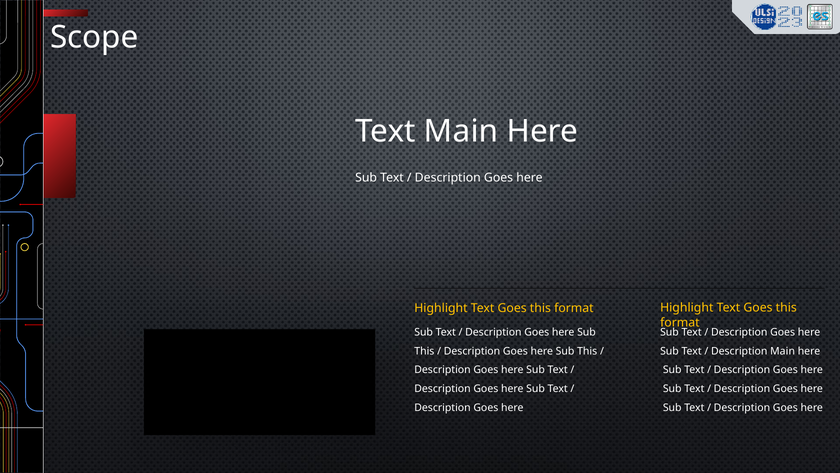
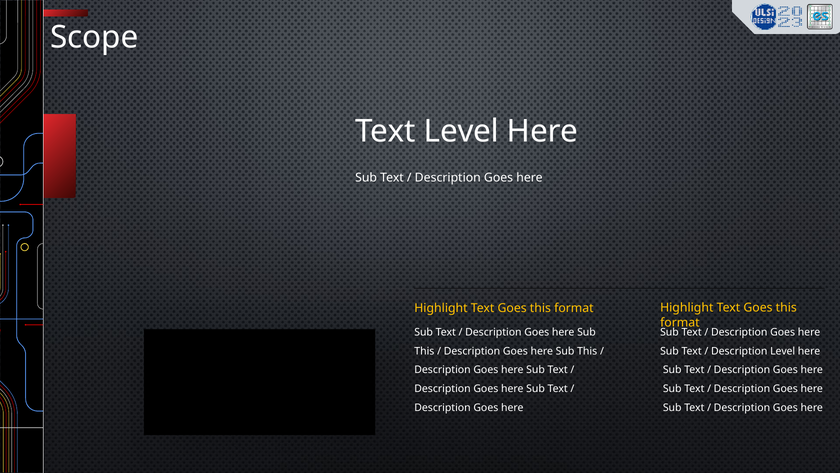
Text Main: Main -> Level
Description Main: Main -> Level
